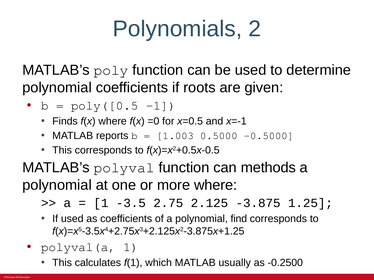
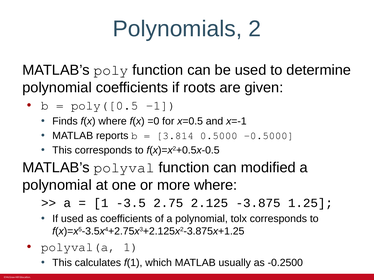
1.003: 1.003 -> 3.814
methods: methods -> modified
find: find -> tolx
